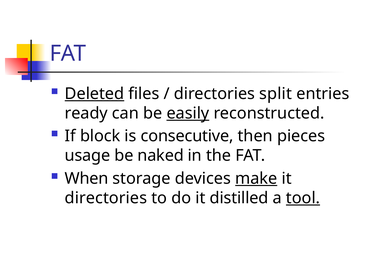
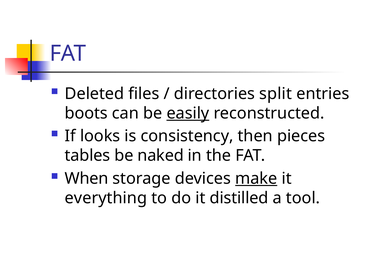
Deleted underline: present -> none
ready: ready -> boots
block: block -> looks
consecutive: consecutive -> consistency
usage: usage -> tables
directories at (106, 198): directories -> everything
tool underline: present -> none
